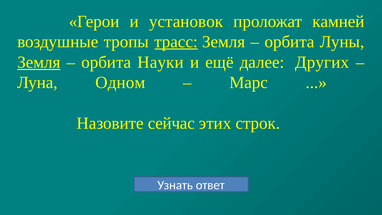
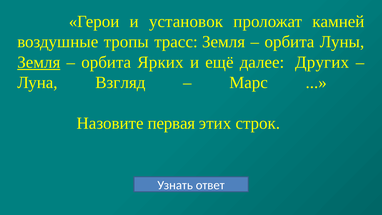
трасс underline: present -> none
Науки: Науки -> Ярких
Одном: Одном -> Взгляд
сейчас: сейчас -> первая
